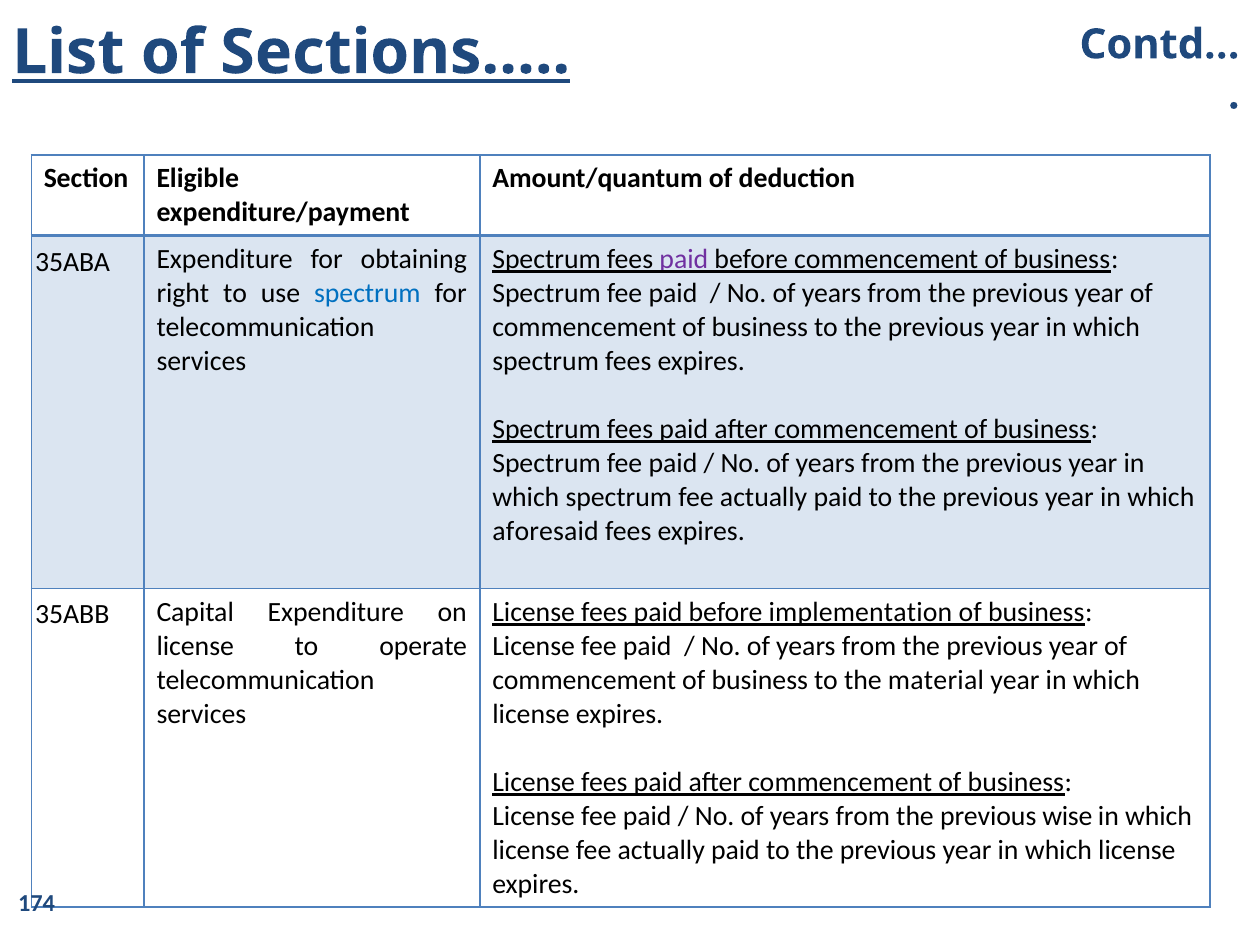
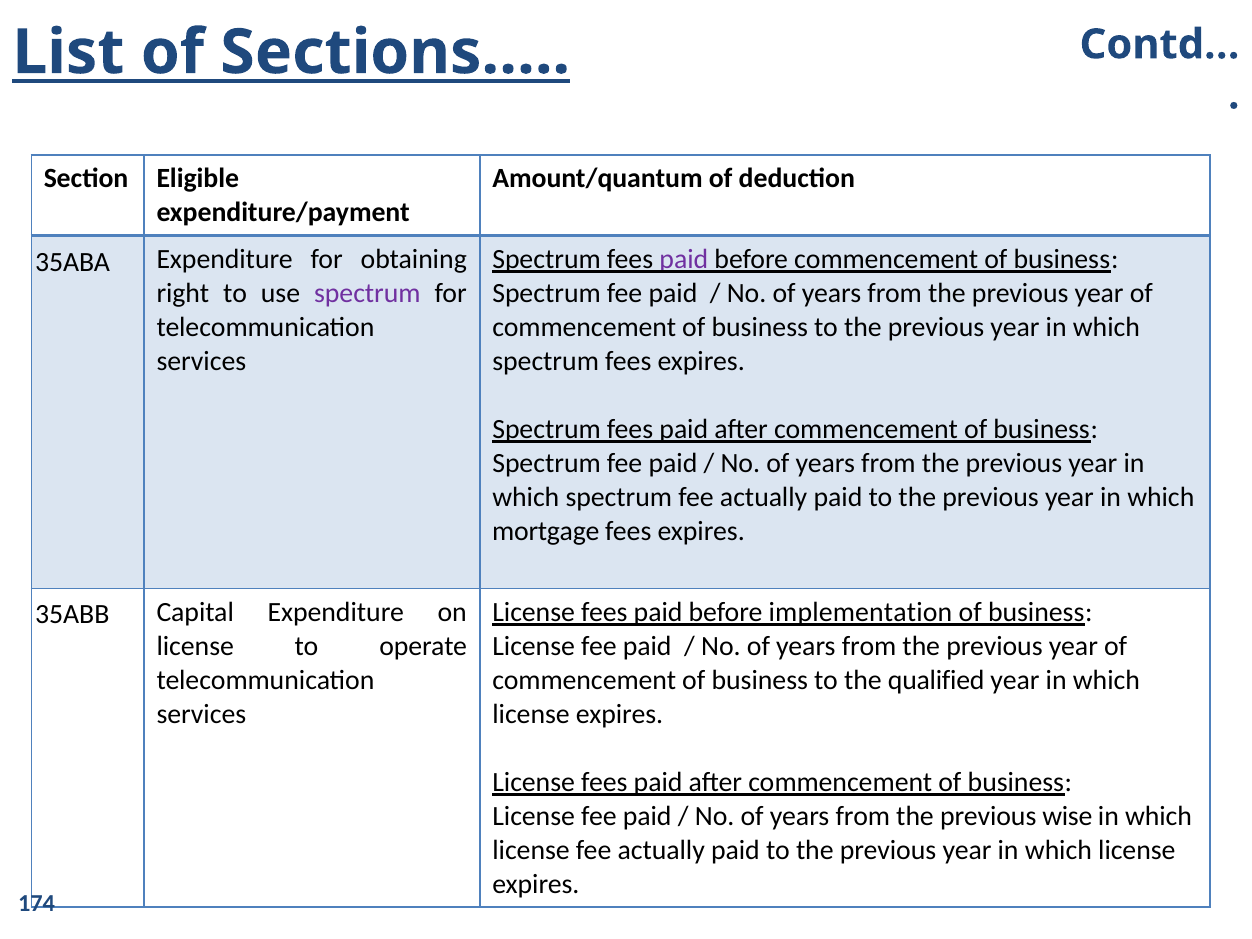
spectrum at (367, 293) colour: blue -> purple
aforesaid: aforesaid -> mortgage
material: material -> qualified
